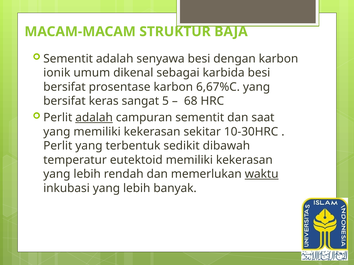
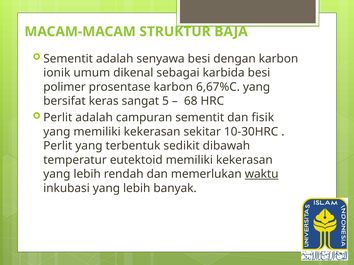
bersifat at (64, 87): bersifat -> polimer
adalah at (94, 118) underline: present -> none
saat: saat -> fisik
